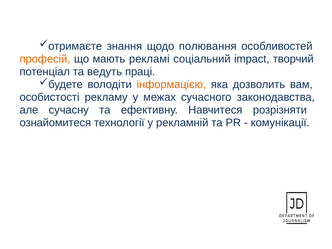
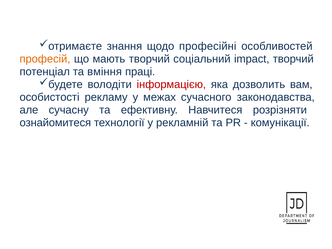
полювання: полювання -> професійні
мають рекламі: рекламі -> творчий
ведуть: ведуть -> вміння
інформацією colour: orange -> red
